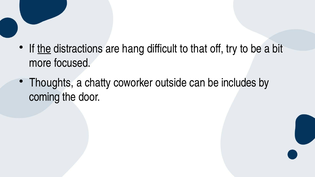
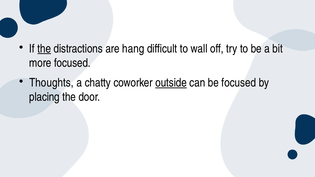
that: that -> wall
outside underline: none -> present
be includes: includes -> focused
coming: coming -> placing
